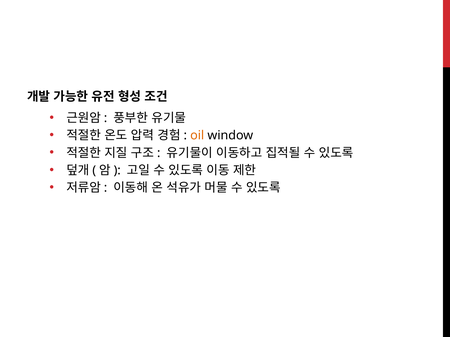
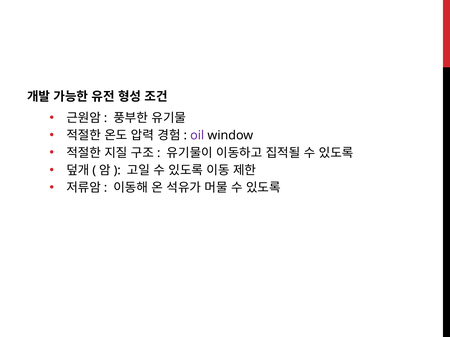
oil colour: orange -> purple
